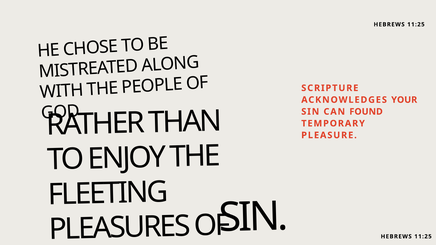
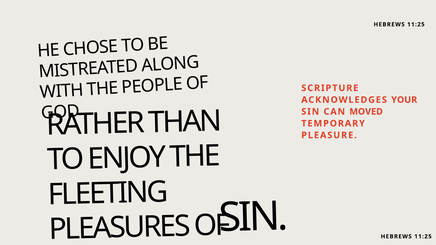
FOUND: FOUND -> MOVED
